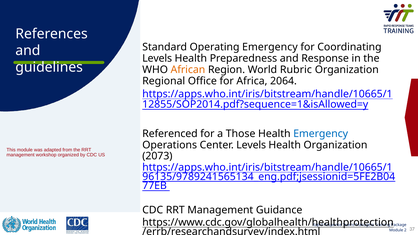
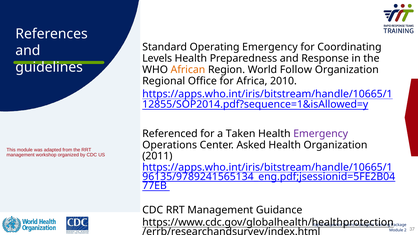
Rubric: Rubric -> Follow
2064: 2064 -> 2010
Those: Those -> Taken
Emergency at (321, 134) colour: blue -> purple
Center Levels: Levels -> Asked
2073: 2073 -> 2011
